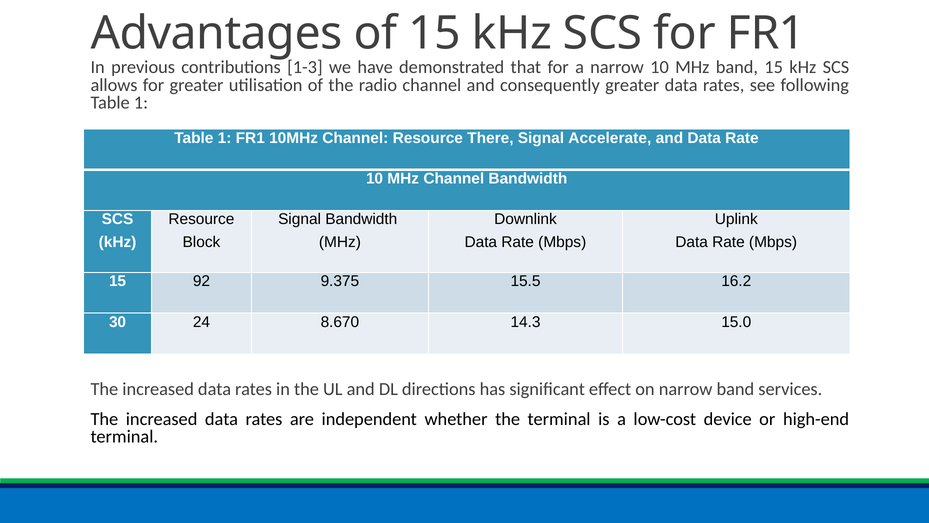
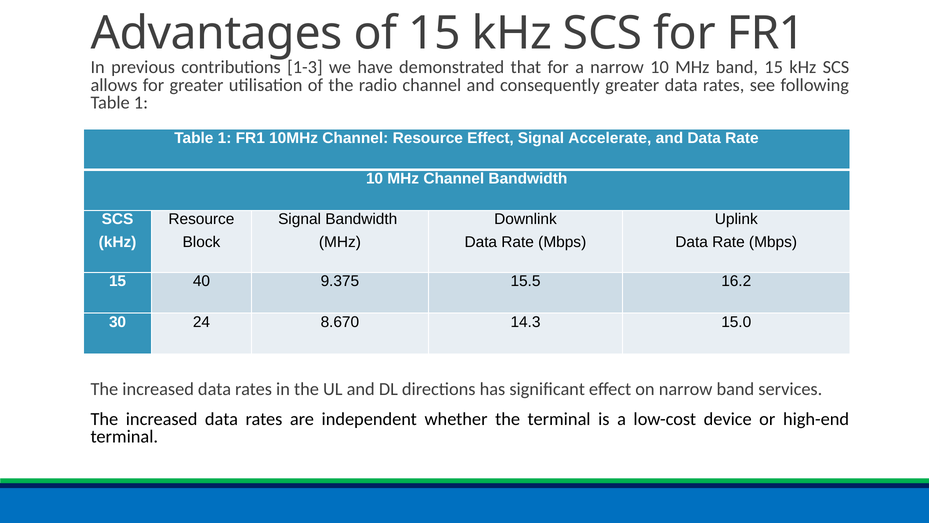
Resource There: There -> Effect
92: 92 -> 40
